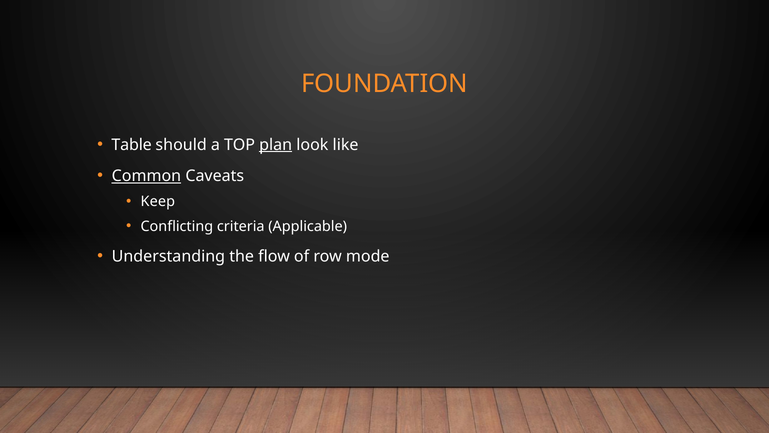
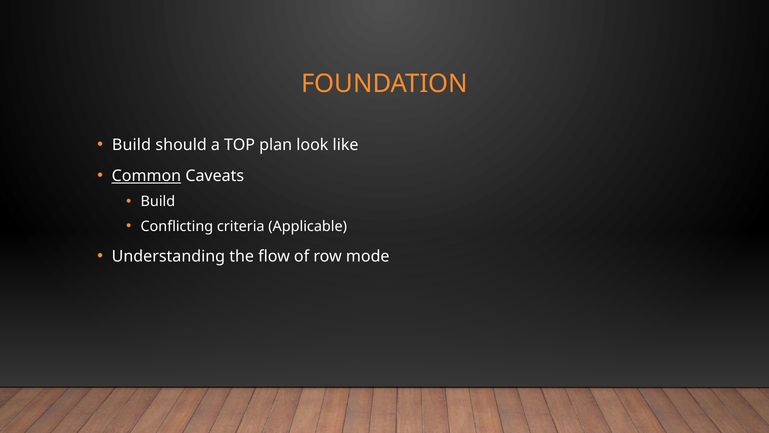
Table at (132, 145): Table -> Build
plan underline: present -> none
Keep at (158, 201): Keep -> Build
